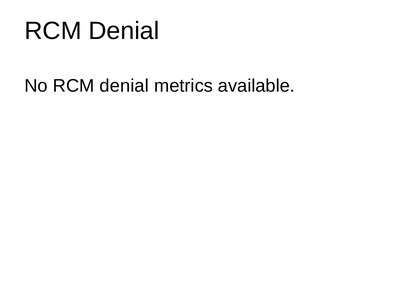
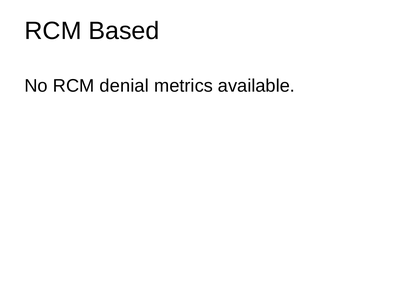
Denial at (124, 31): Denial -> Based
